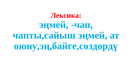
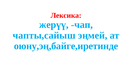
эңмей at (54, 25): эңмей -> жерүү
оюну,эң,байге,сөздөрдү: оюну,эң,байге,сөздөрдү -> оюну,эң,байге,иретинде
